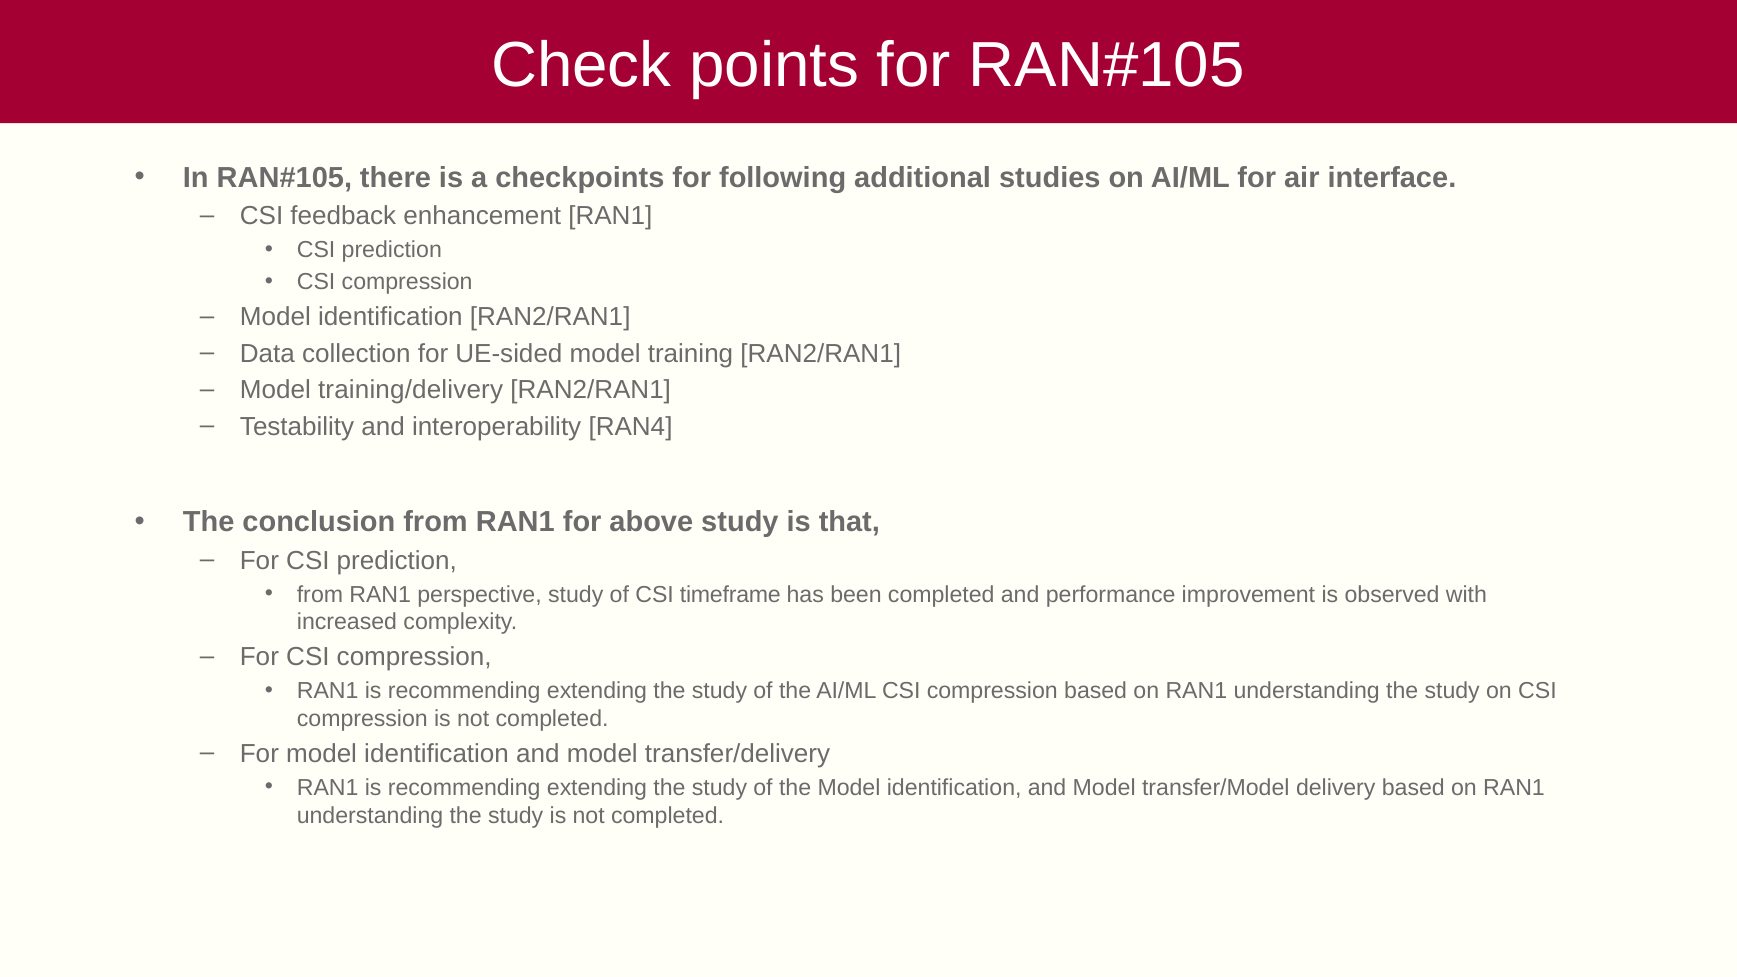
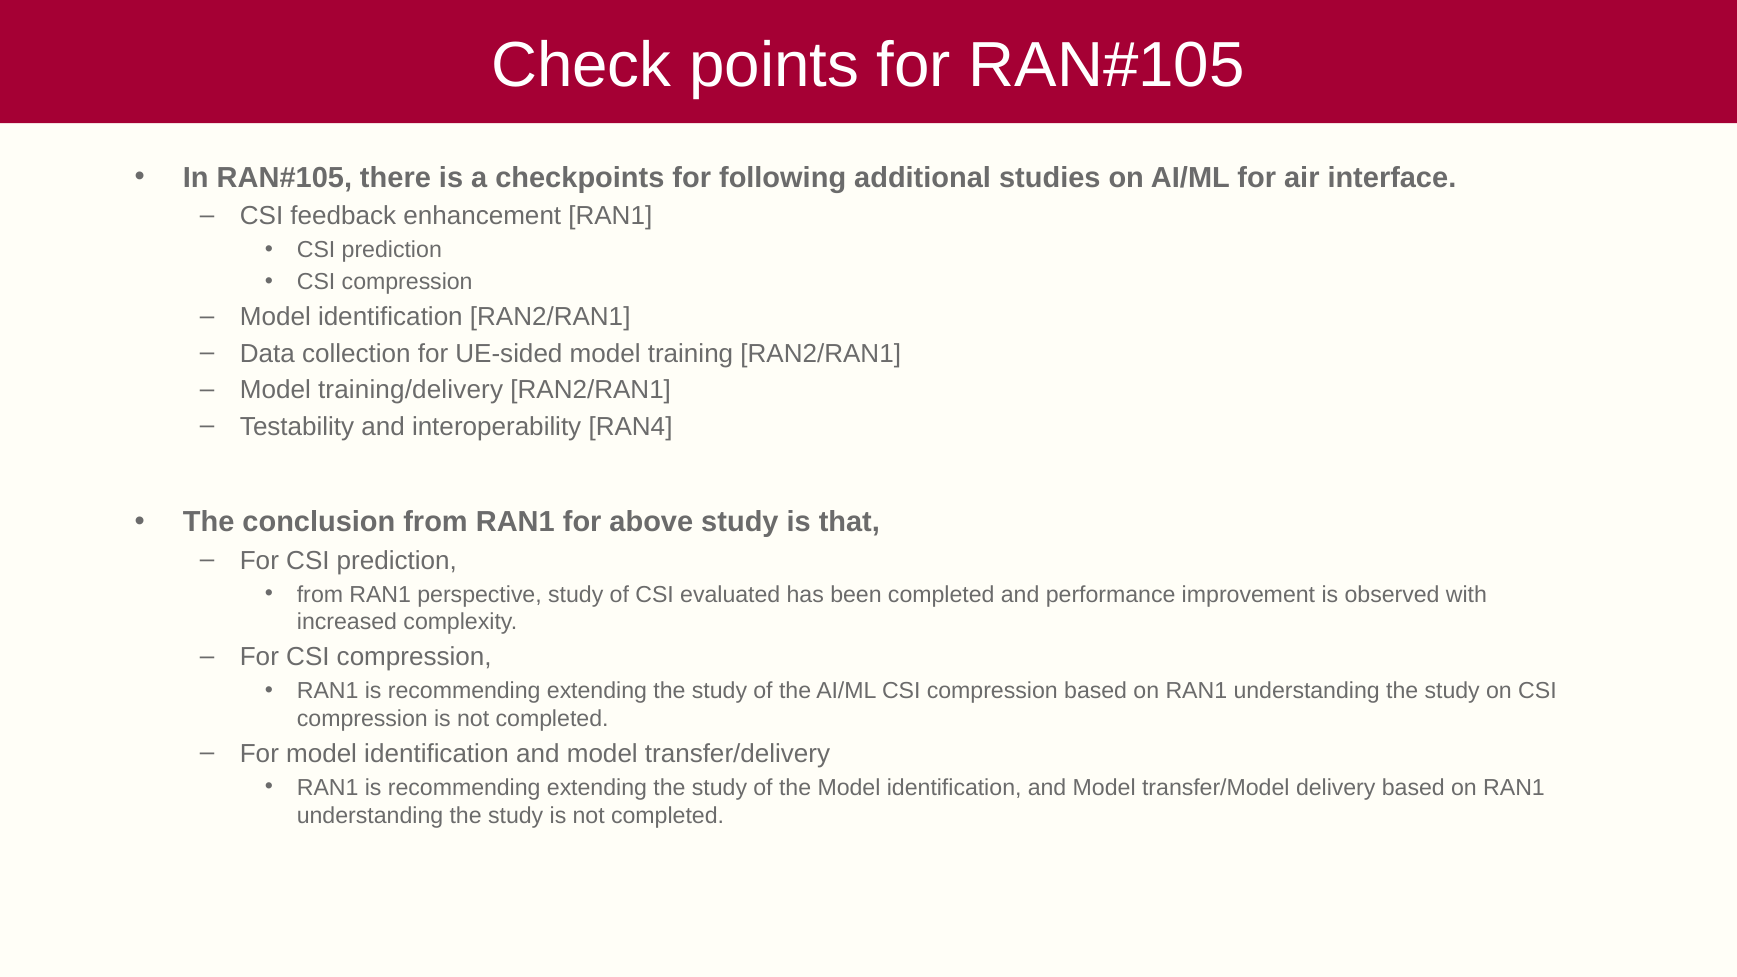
timeframe: timeframe -> evaluated
